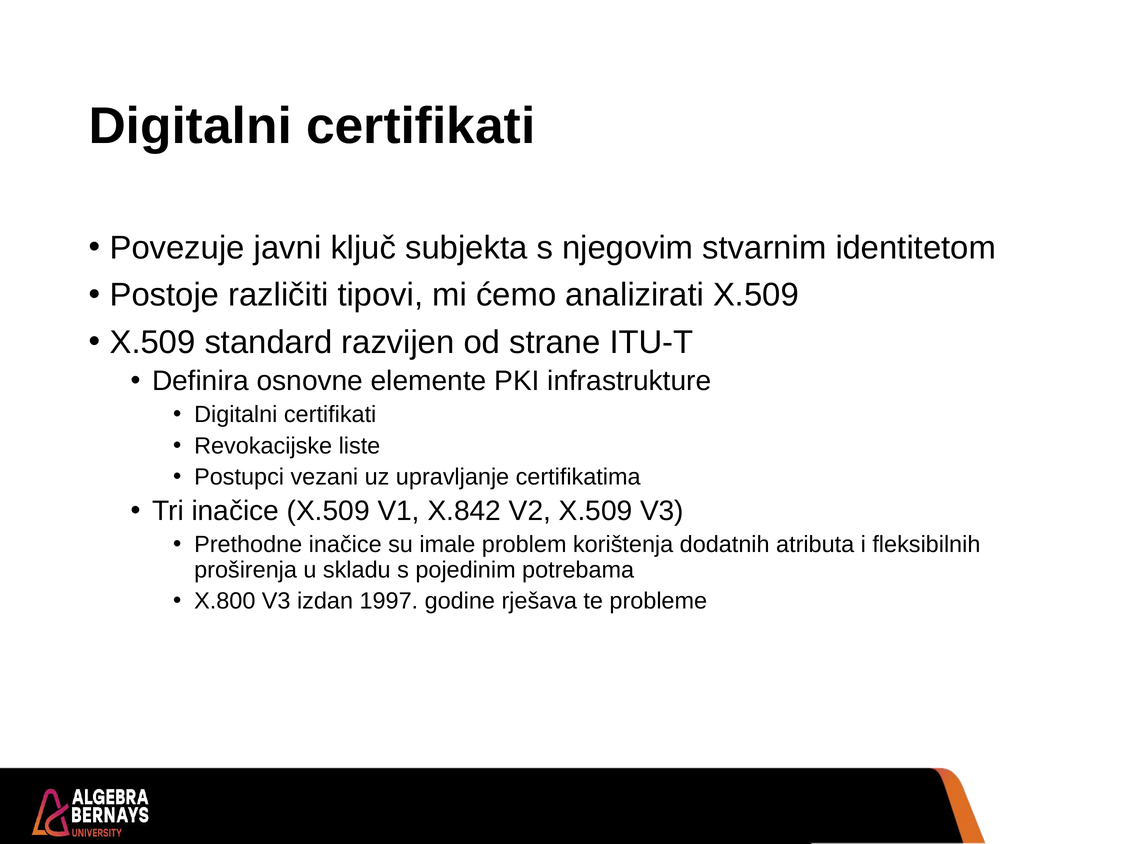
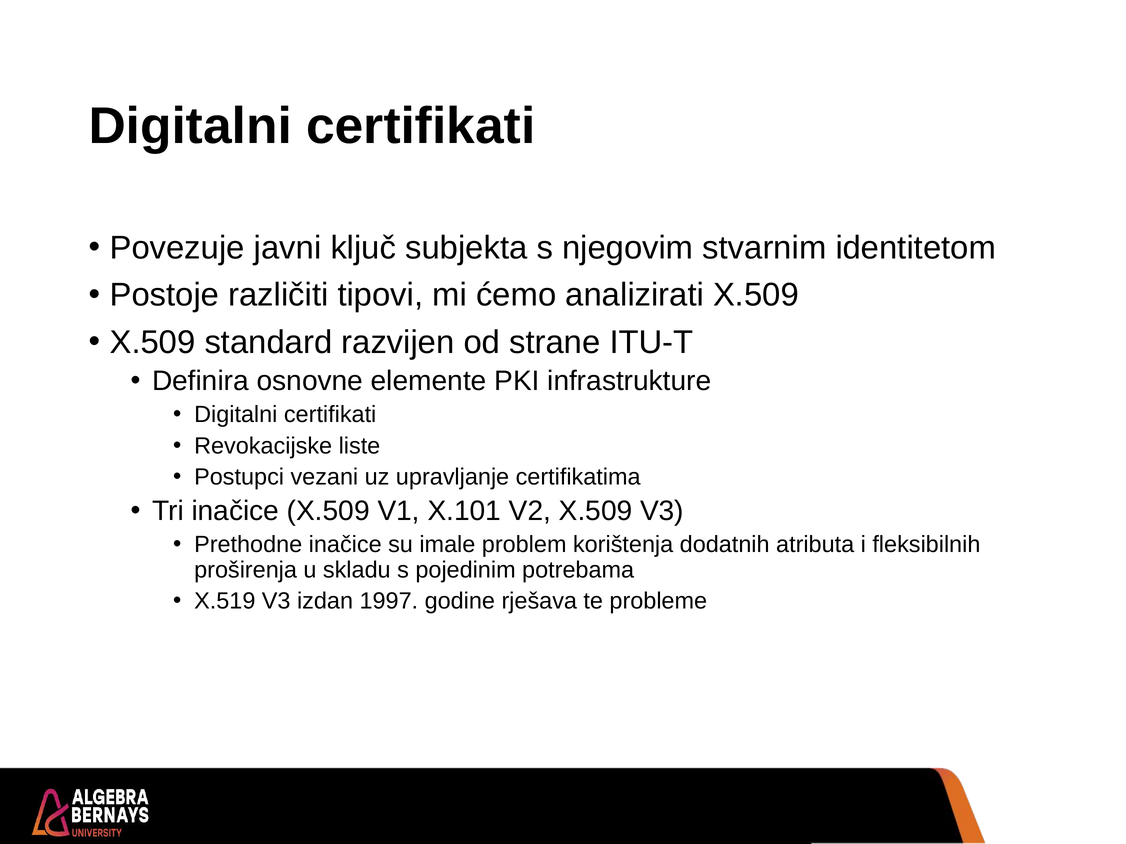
X.842: X.842 -> X.101
X.800: X.800 -> X.519
